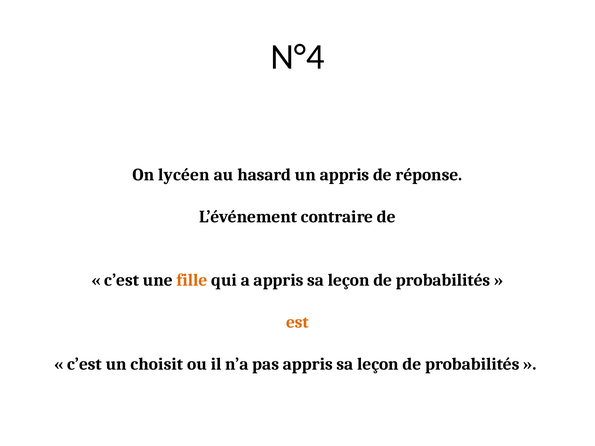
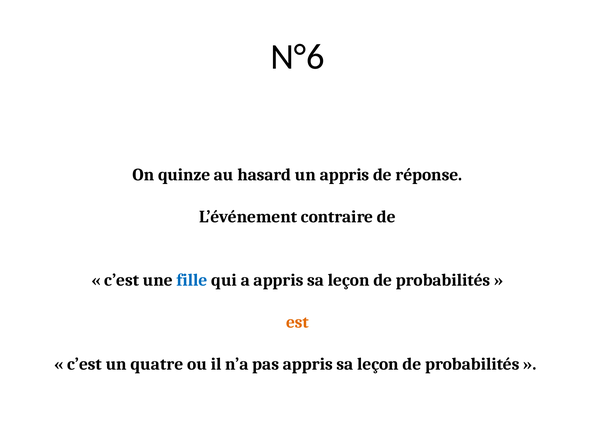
N°4: N°4 -> N°6
lycéen: lycéen -> quinze
fille colour: orange -> blue
choisit: choisit -> quatre
